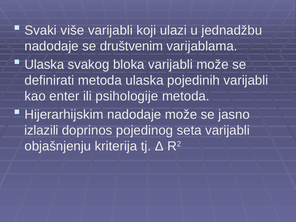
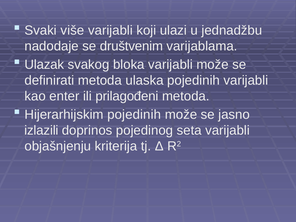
Ulaska at (44, 65): Ulaska -> Ulazak
psihologije: psihologije -> prilagođeni
Hijerarhijskim nadodaje: nadodaje -> pojedinih
